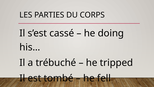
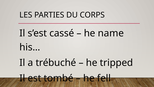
doing: doing -> name
